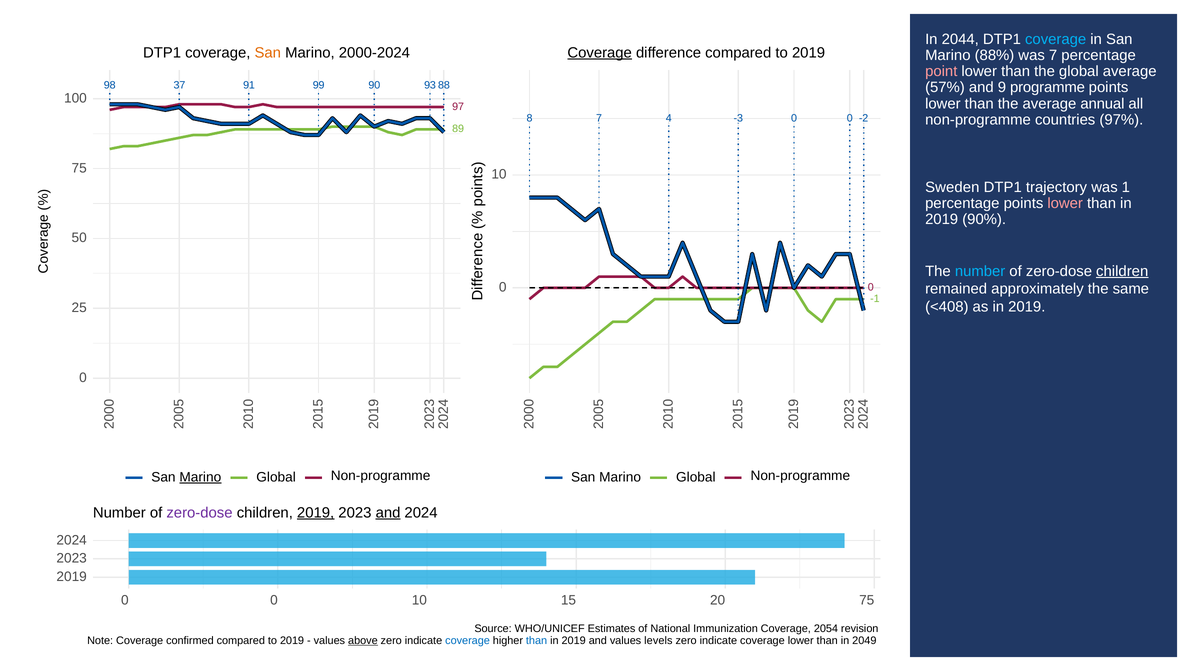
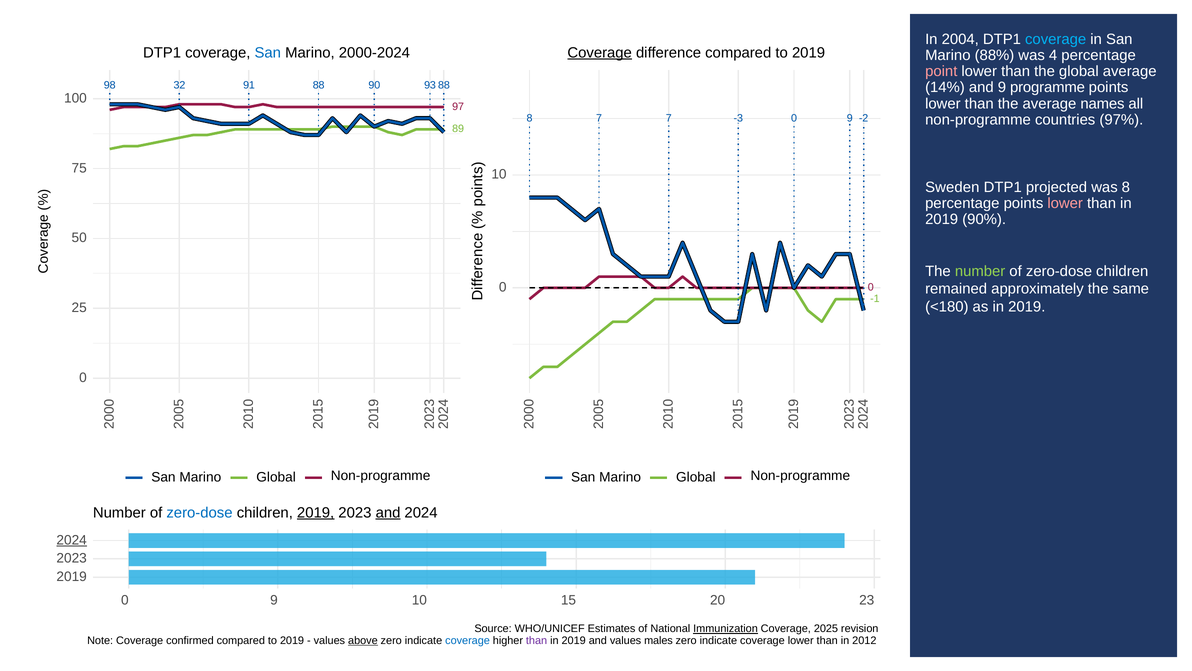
2044: 2044 -> 2004
San at (268, 53) colour: orange -> blue
was 7: 7 -> 4
37: 37 -> 32
99: 99 -> 88
57%: 57% -> 14%
annual: annual -> names
7 4: 4 -> 7
-3 0 0: 0 -> 9
trajectory: trajectory -> projected
was 1: 1 -> 8
number at (980, 271) colour: light blue -> light green
children at (1122, 271) underline: present -> none
<408: <408 -> <180
Marino at (200, 477) underline: present -> none
zero-dose at (200, 512) colour: purple -> blue
2024 at (72, 540) underline: none -> present
0 at (274, 600): 0 -> 9
20 75: 75 -> 23
Immunization underline: none -> present
2054: 2054 -> 2025
than at (537, 640) colour: blue -> purple
levels: levels -> males
2049: 2049 -> 2012
